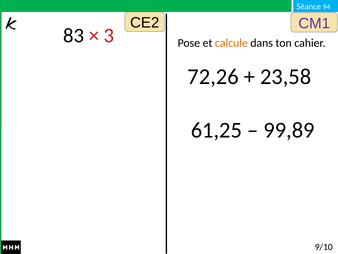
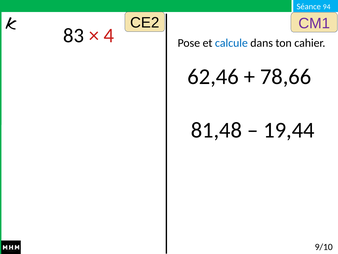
3: 3 -> 4
calcule colour: orange -> blue
72,26: 72,26 -> 62,46
23,58: 23,58 -> 78,66
61,25: 61,25 -> 81,48
99,89: 99,89 -> 19,44
